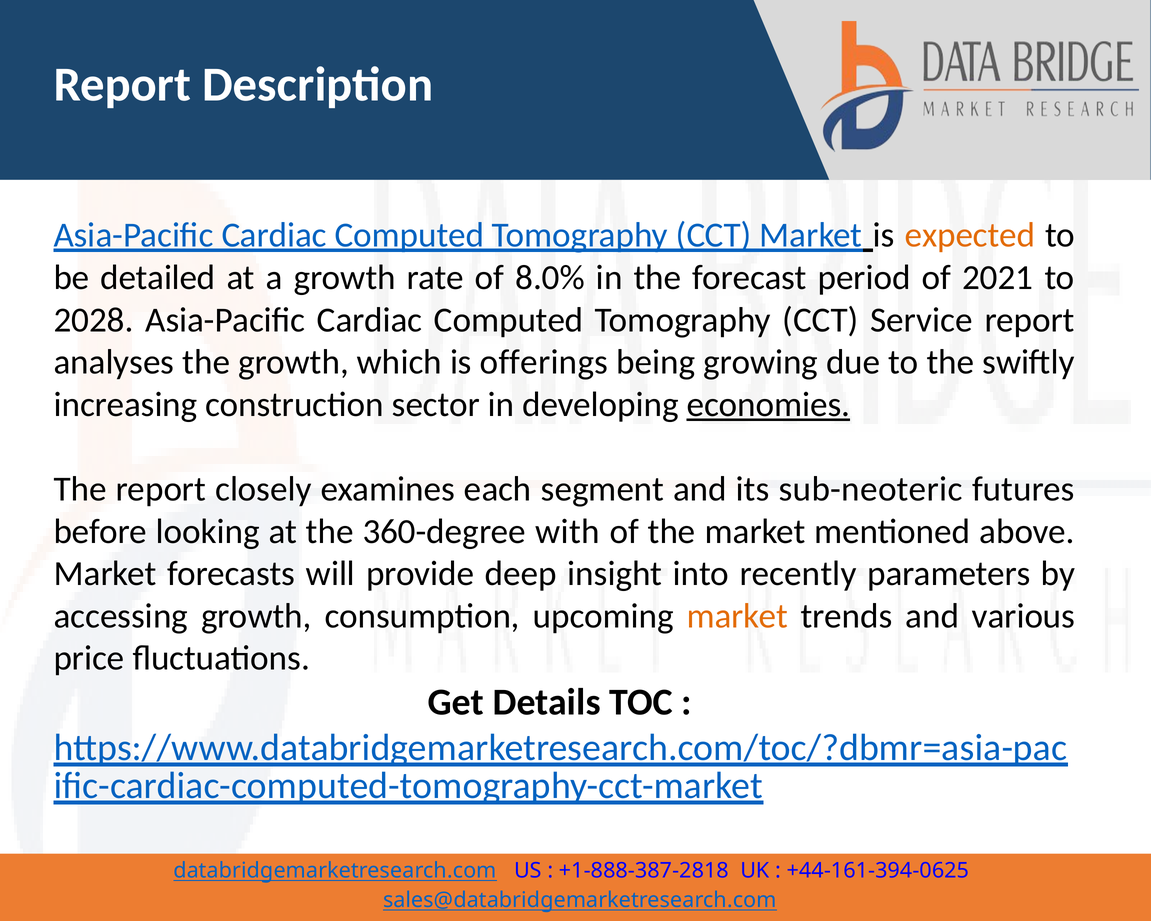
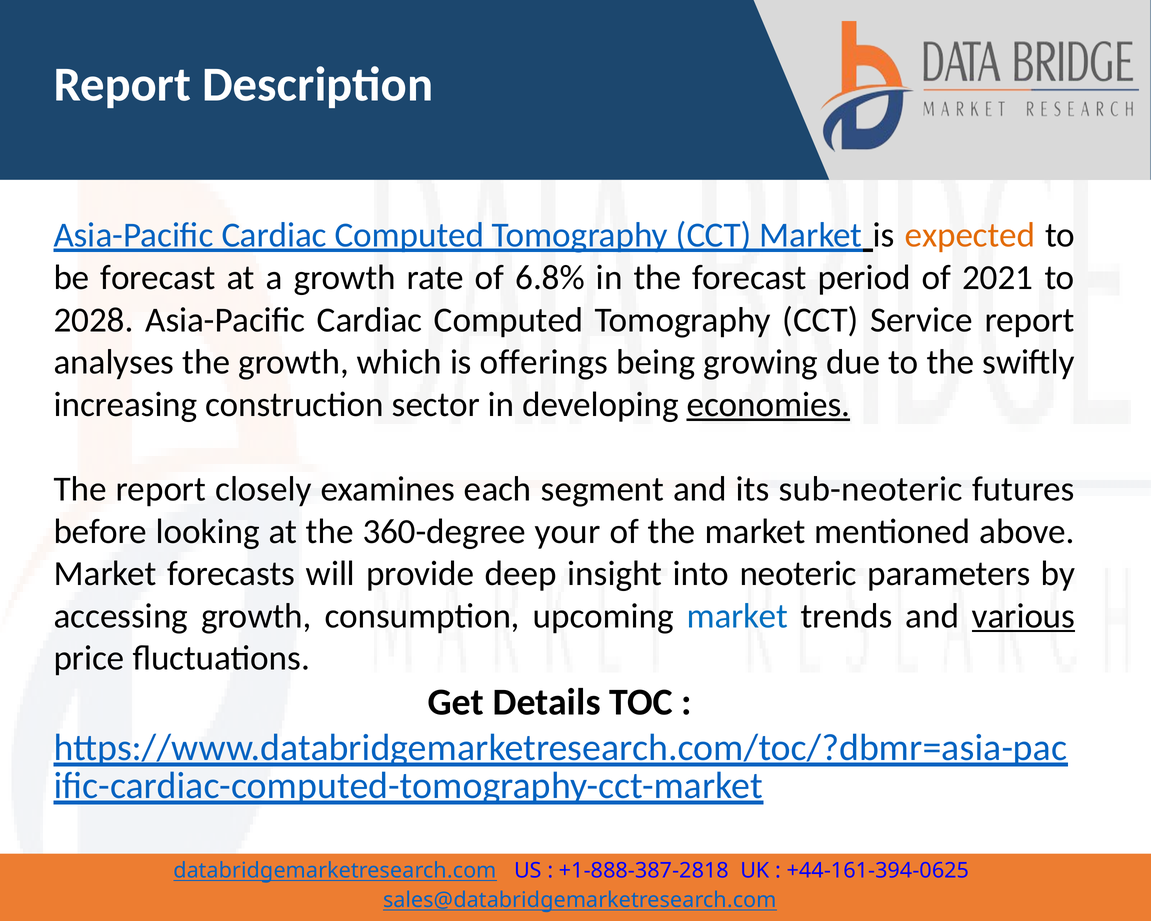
be detailed: detailed -> forecast
8.0%: 8.0% -> 6.8%
with: with -> your
recently: recently -> neoteric
market at (737, 616) colour: orange -> blue
various underline: none -> present
